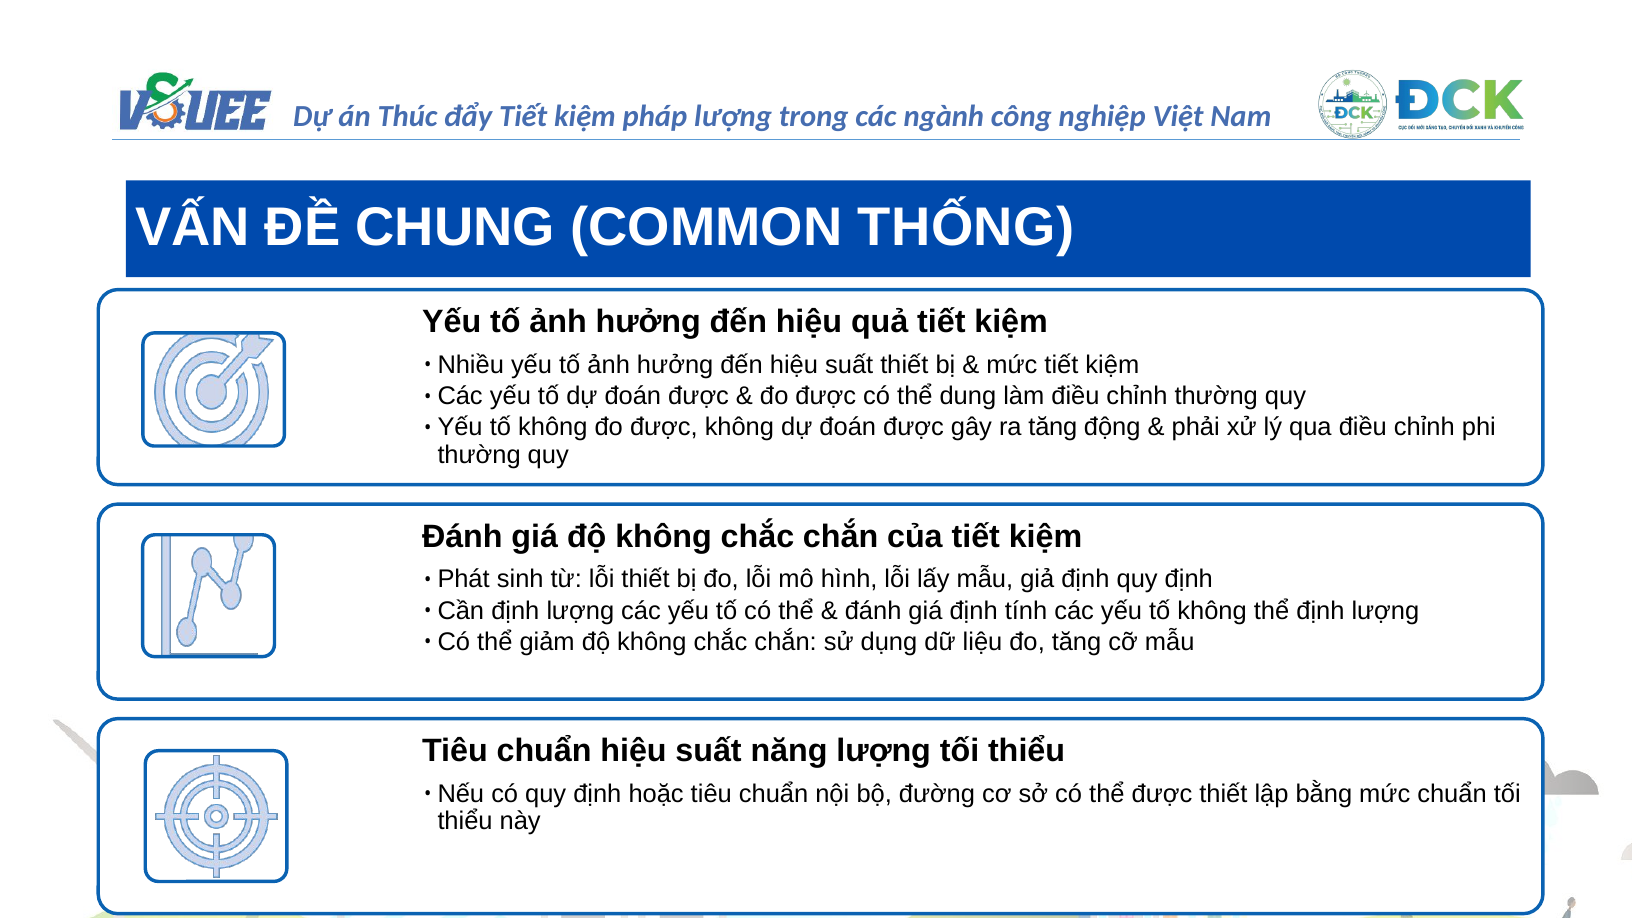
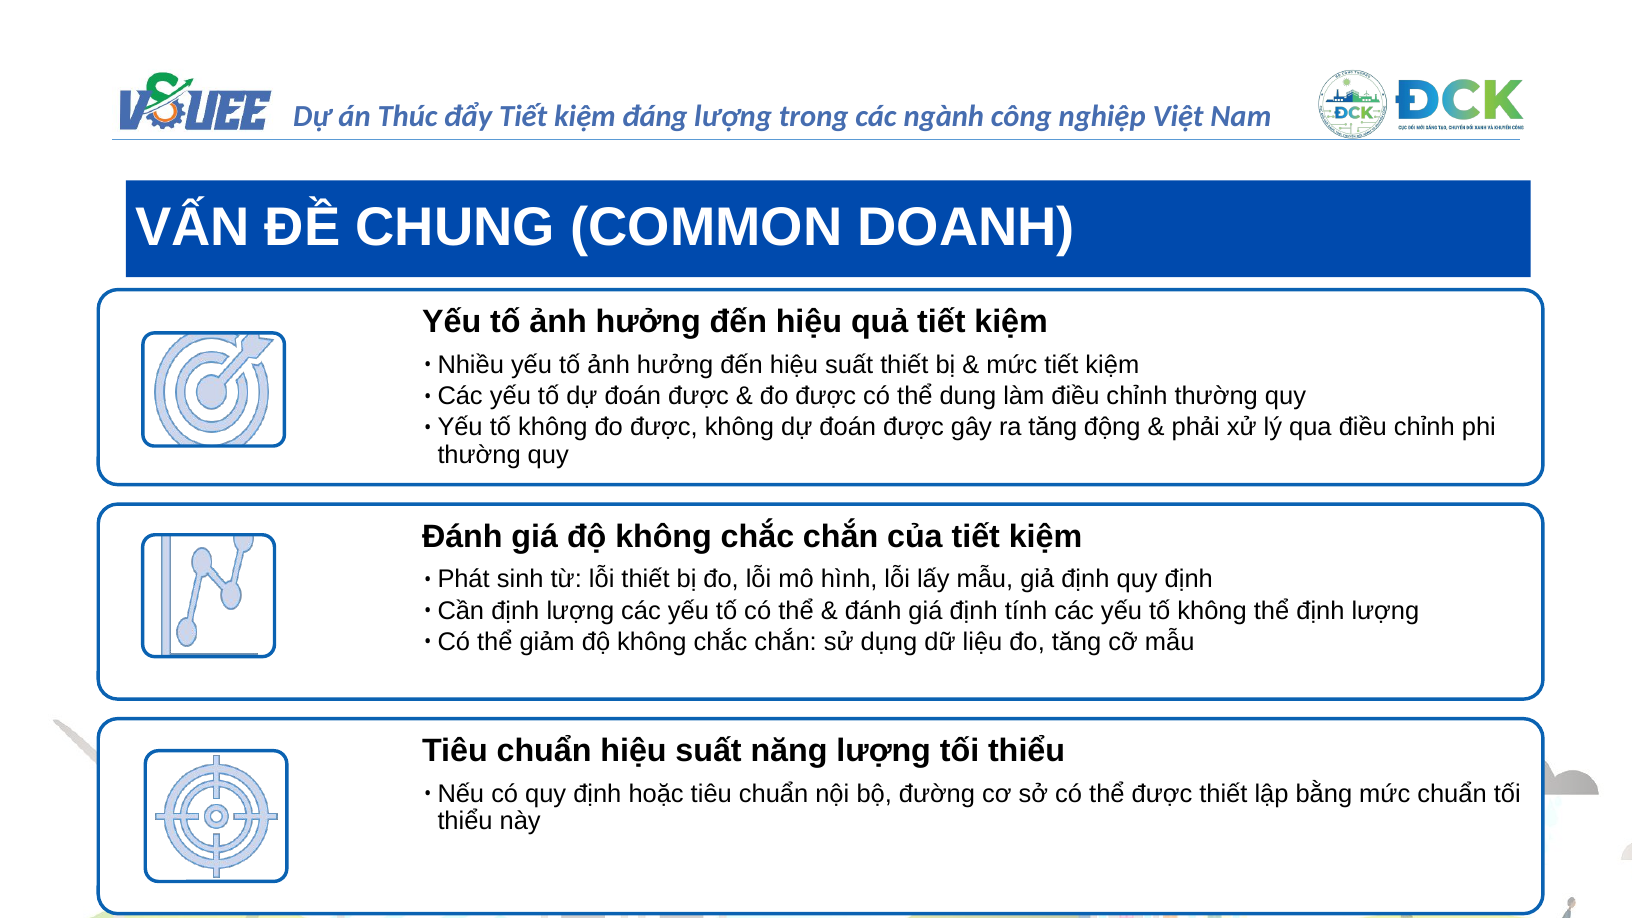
pháp: pháp -> đáng
THỐNG: THỐNG -> DOANH
